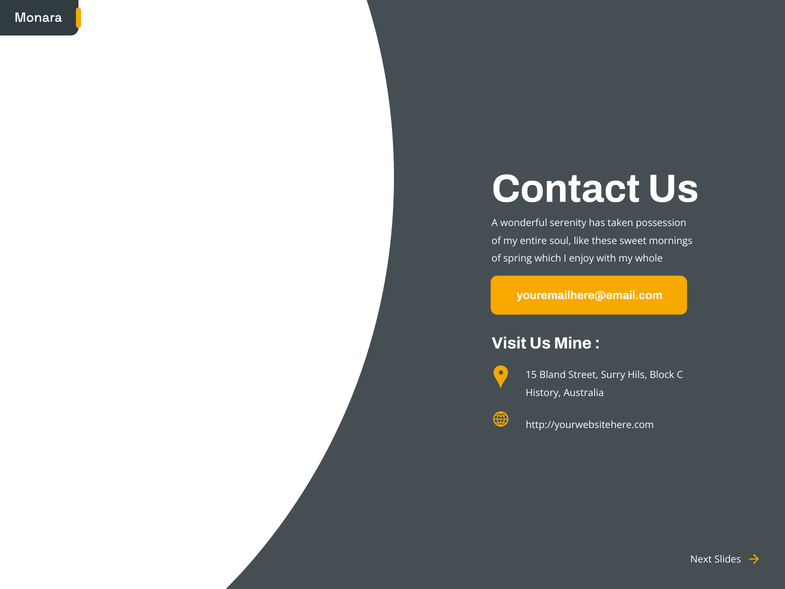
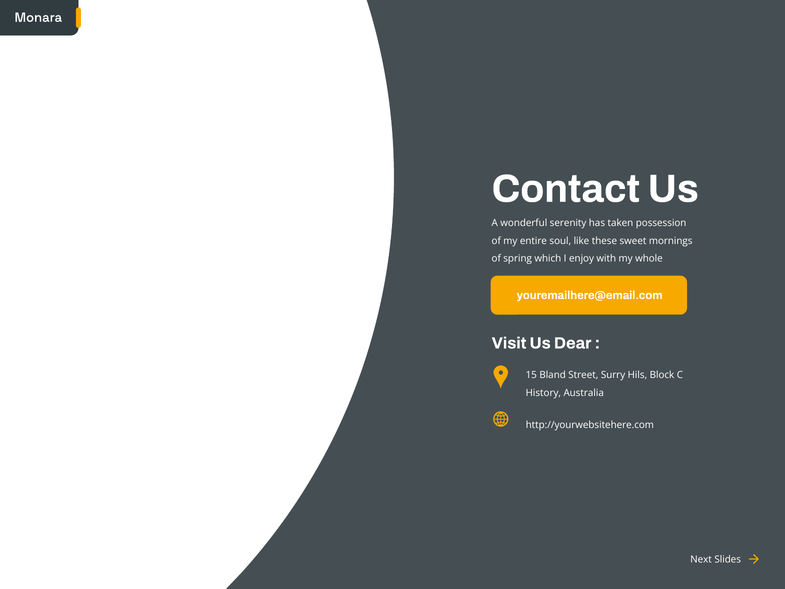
Mine: Mine -> Dear
